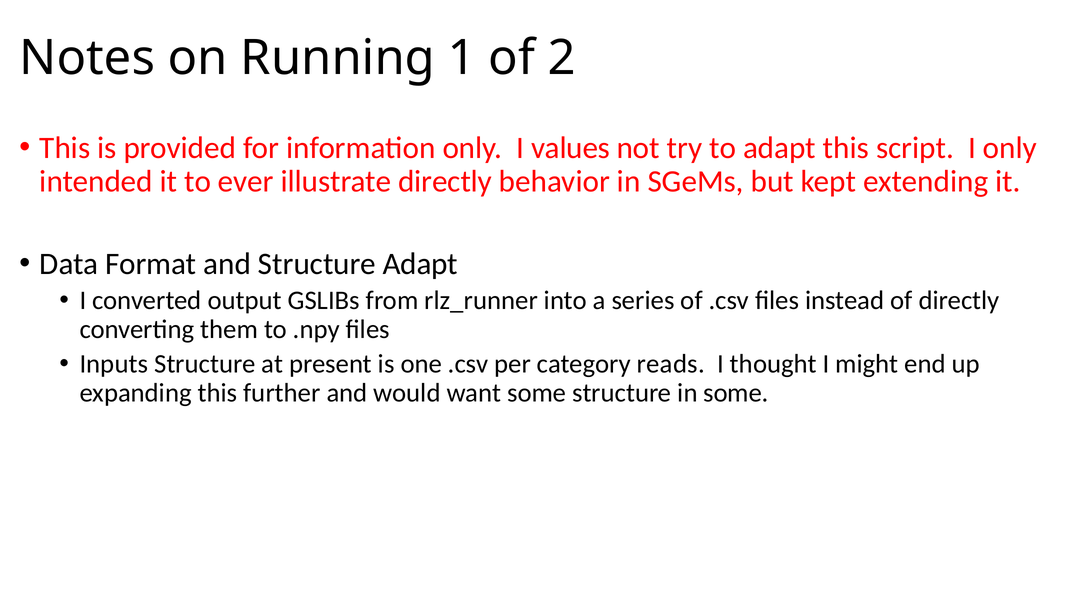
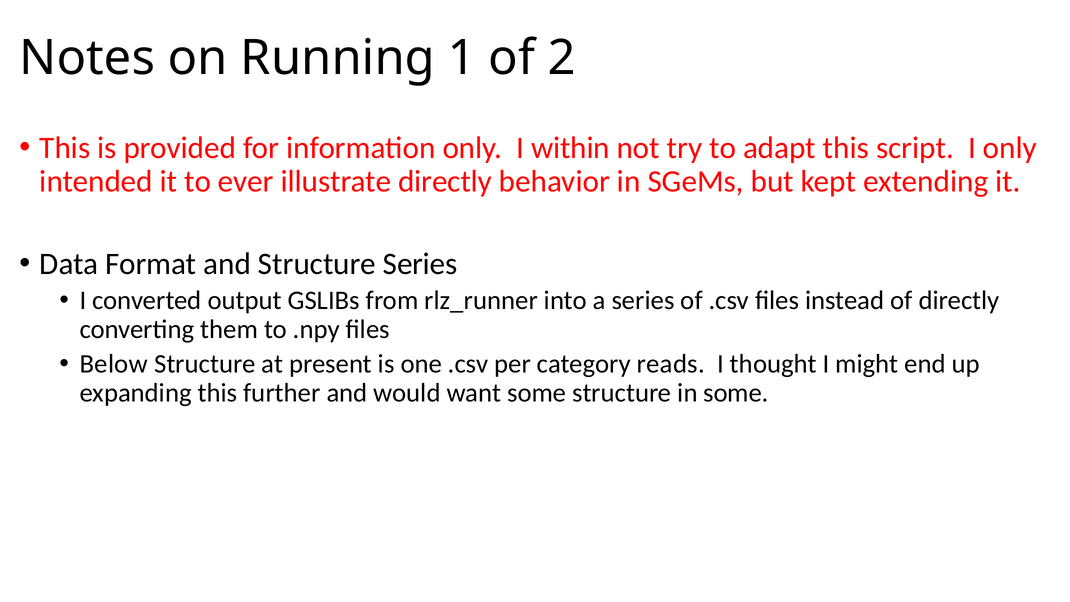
values: values -> within
Structure Adapt: Adapt -> Series
Inputs: Inputs -> Below
